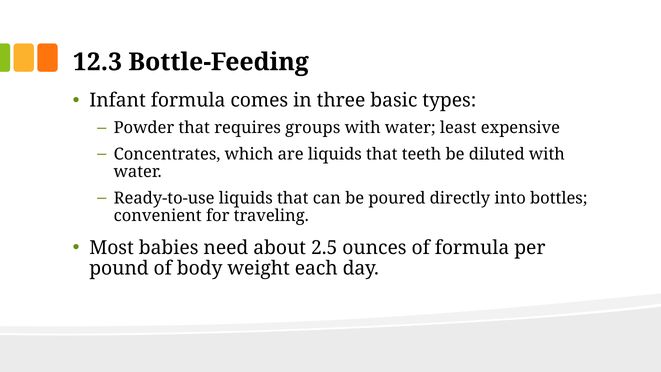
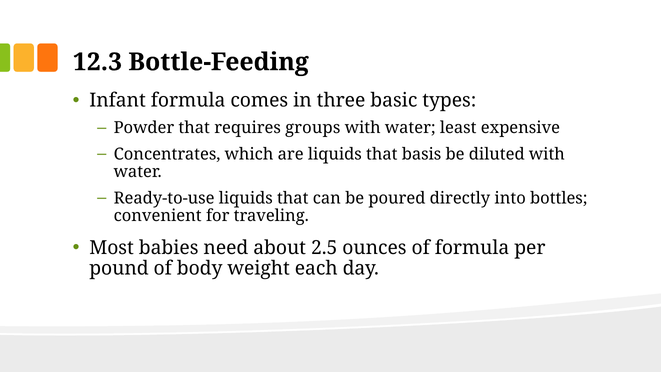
teeth: teeth -> basis
